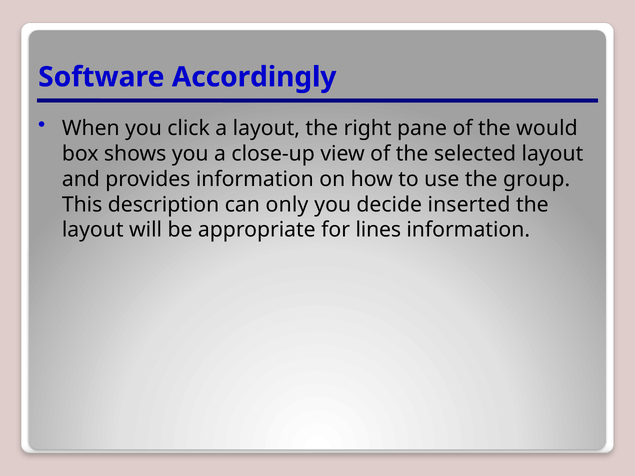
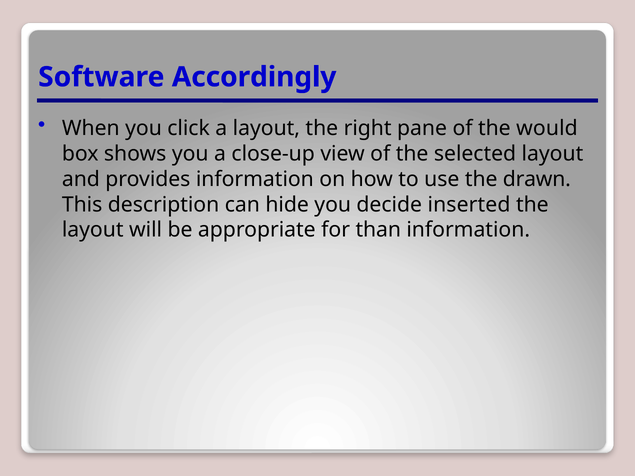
group: group -> drawn
only: only -> hide
lines: lines -> than
